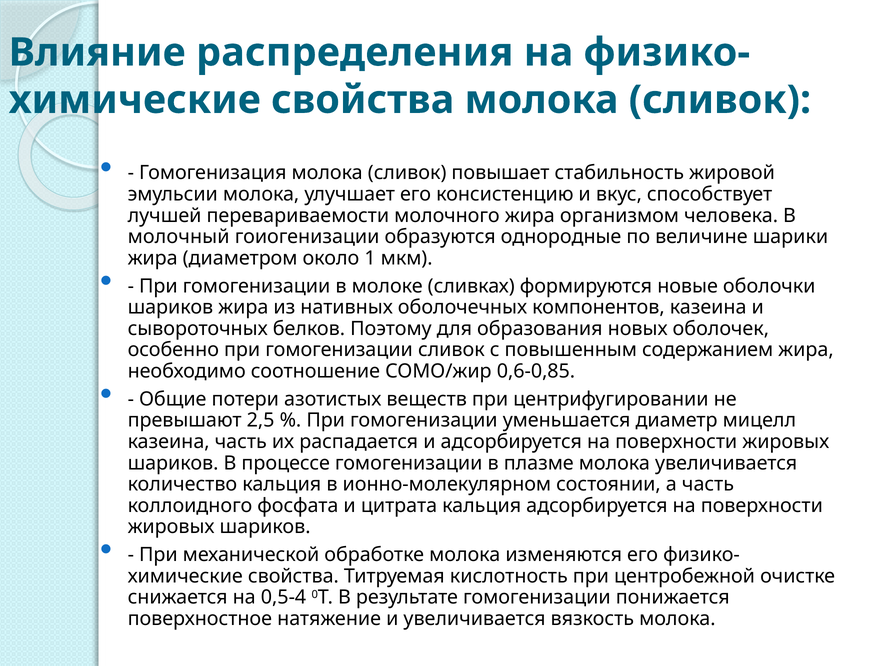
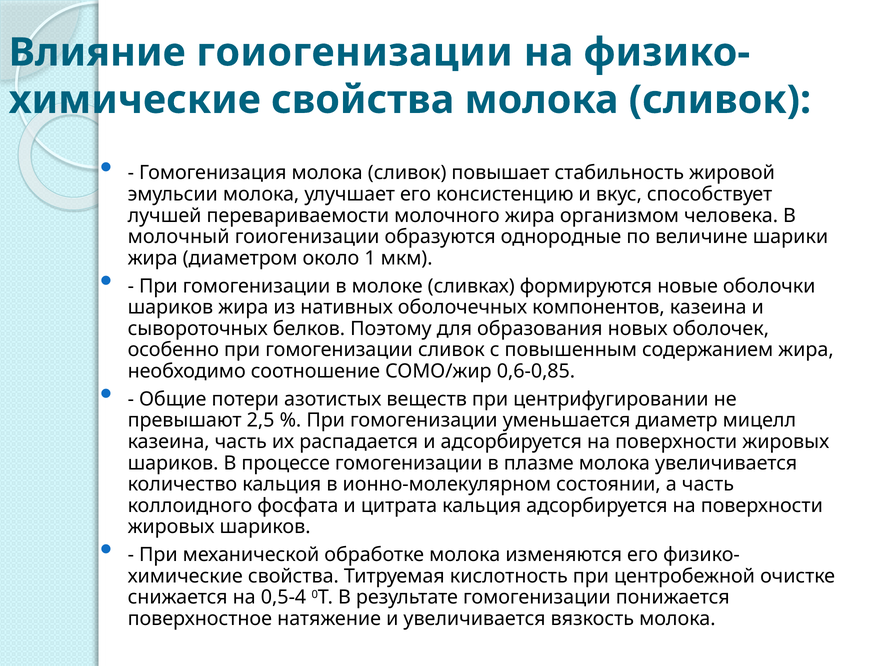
Влияние распределения: распределения -> гоиогенизации
